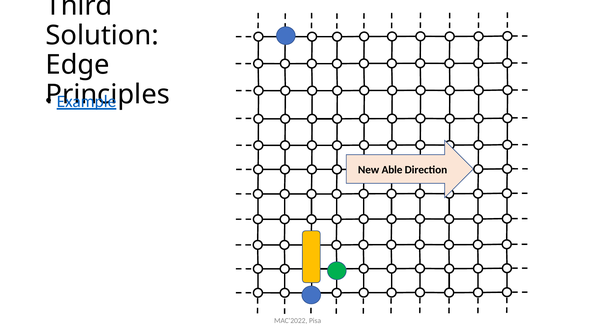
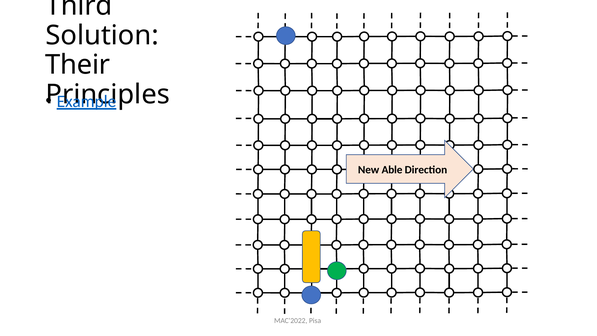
Edge: Edge -> Their
